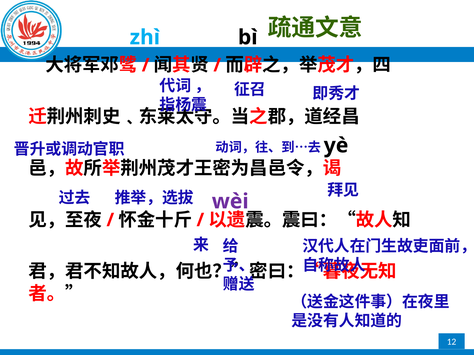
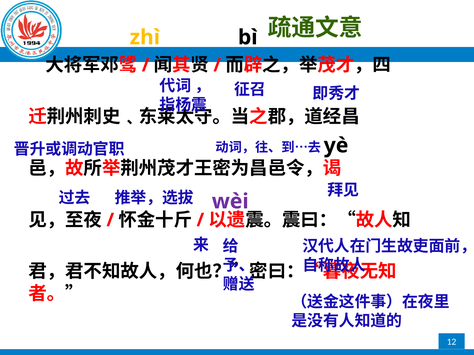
zhì colour: light blue -> yellow
